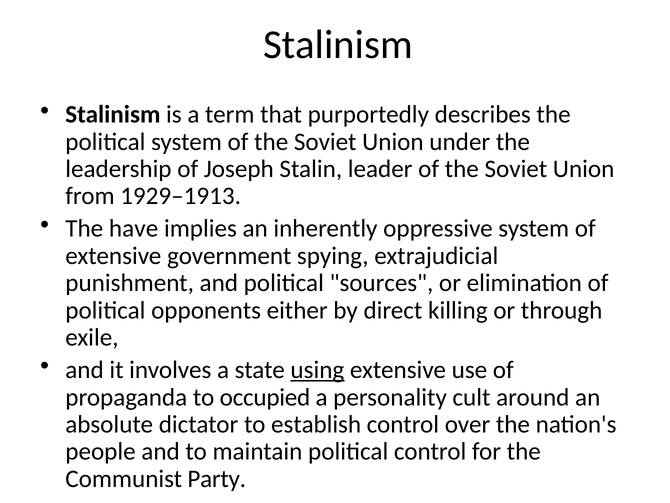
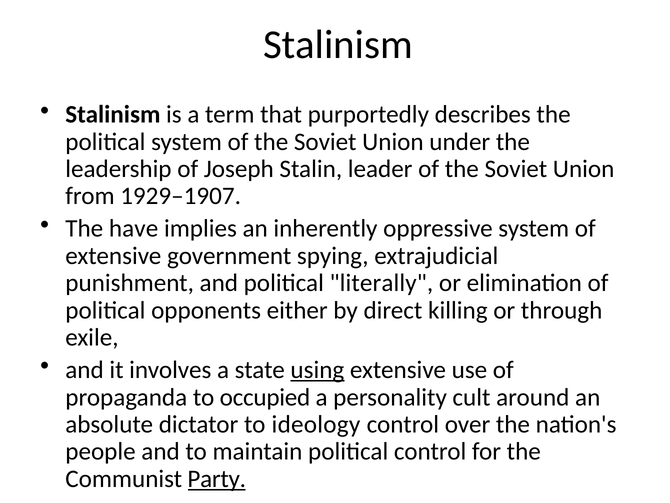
1929–1913: 1929–1913 -> 1929–1907
sources: sources -> literally
establish: establish -> ideology
Party underline: none -> present
